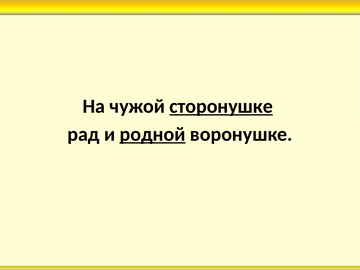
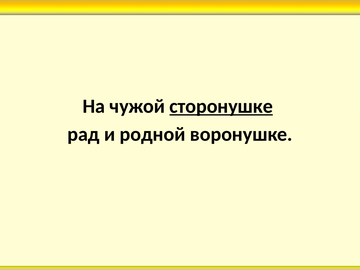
родной underline: present -> none
